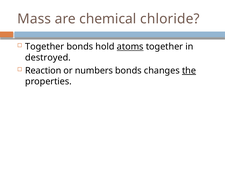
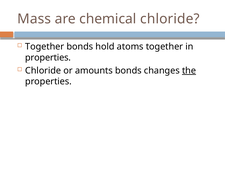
atoms underline: present -> none
destroyed at (48, 57): destroyed -> properties
Reaction at (43, 70): Reaction -> Chloride
numbers: numbers -> amounts
